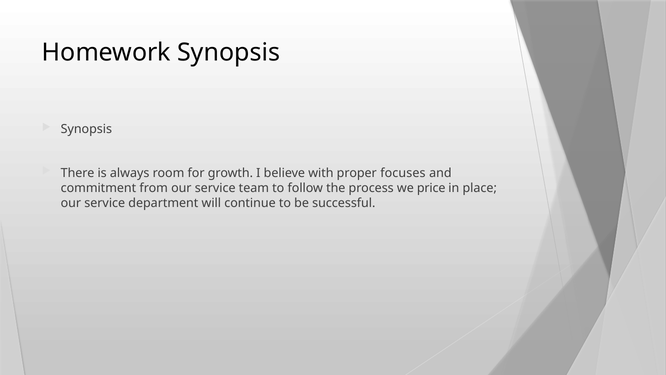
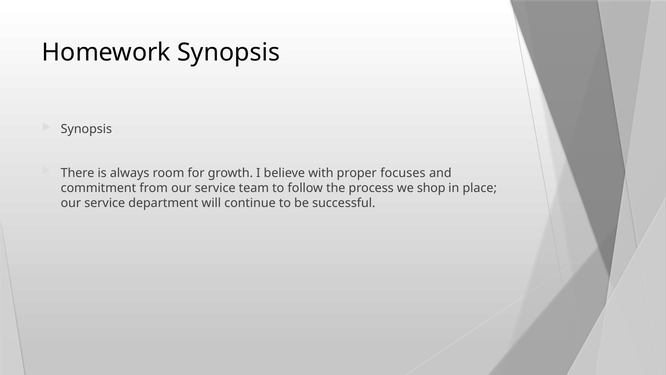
price: price -> shop
